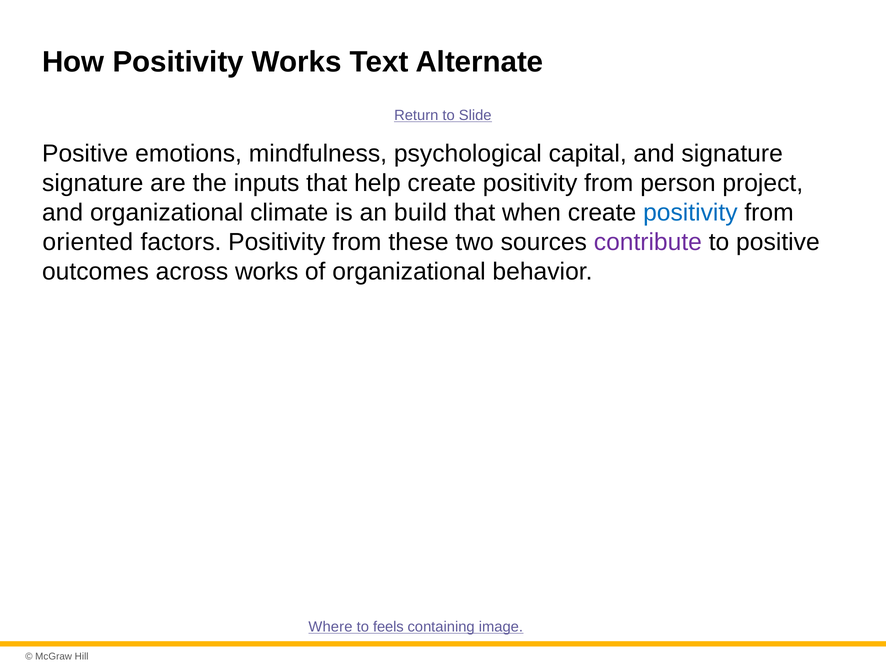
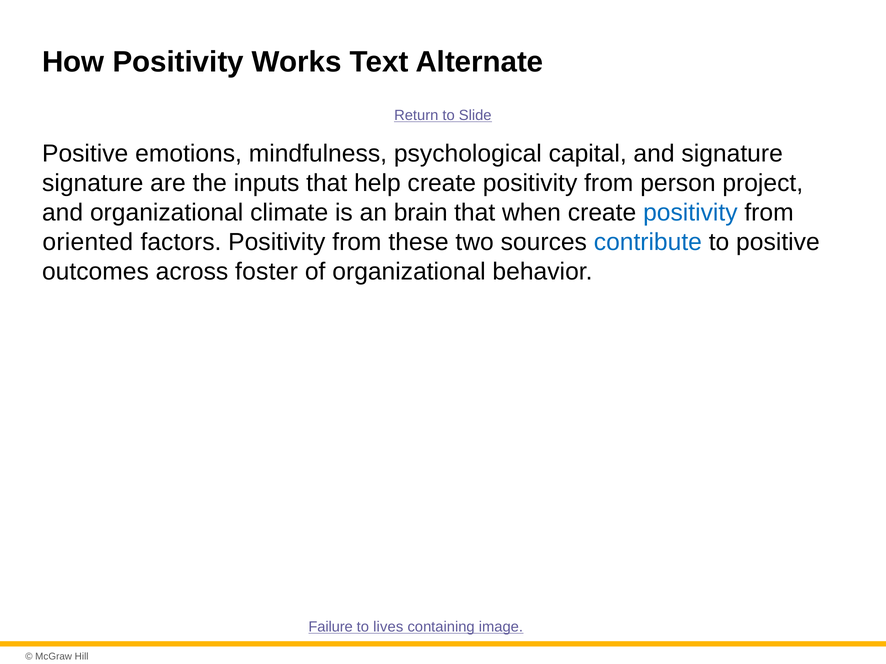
build: build -> brain
contribute colour: purple -> blue
across works: works -> foster
Where: Where -> Failure
feels: feels -> lives
